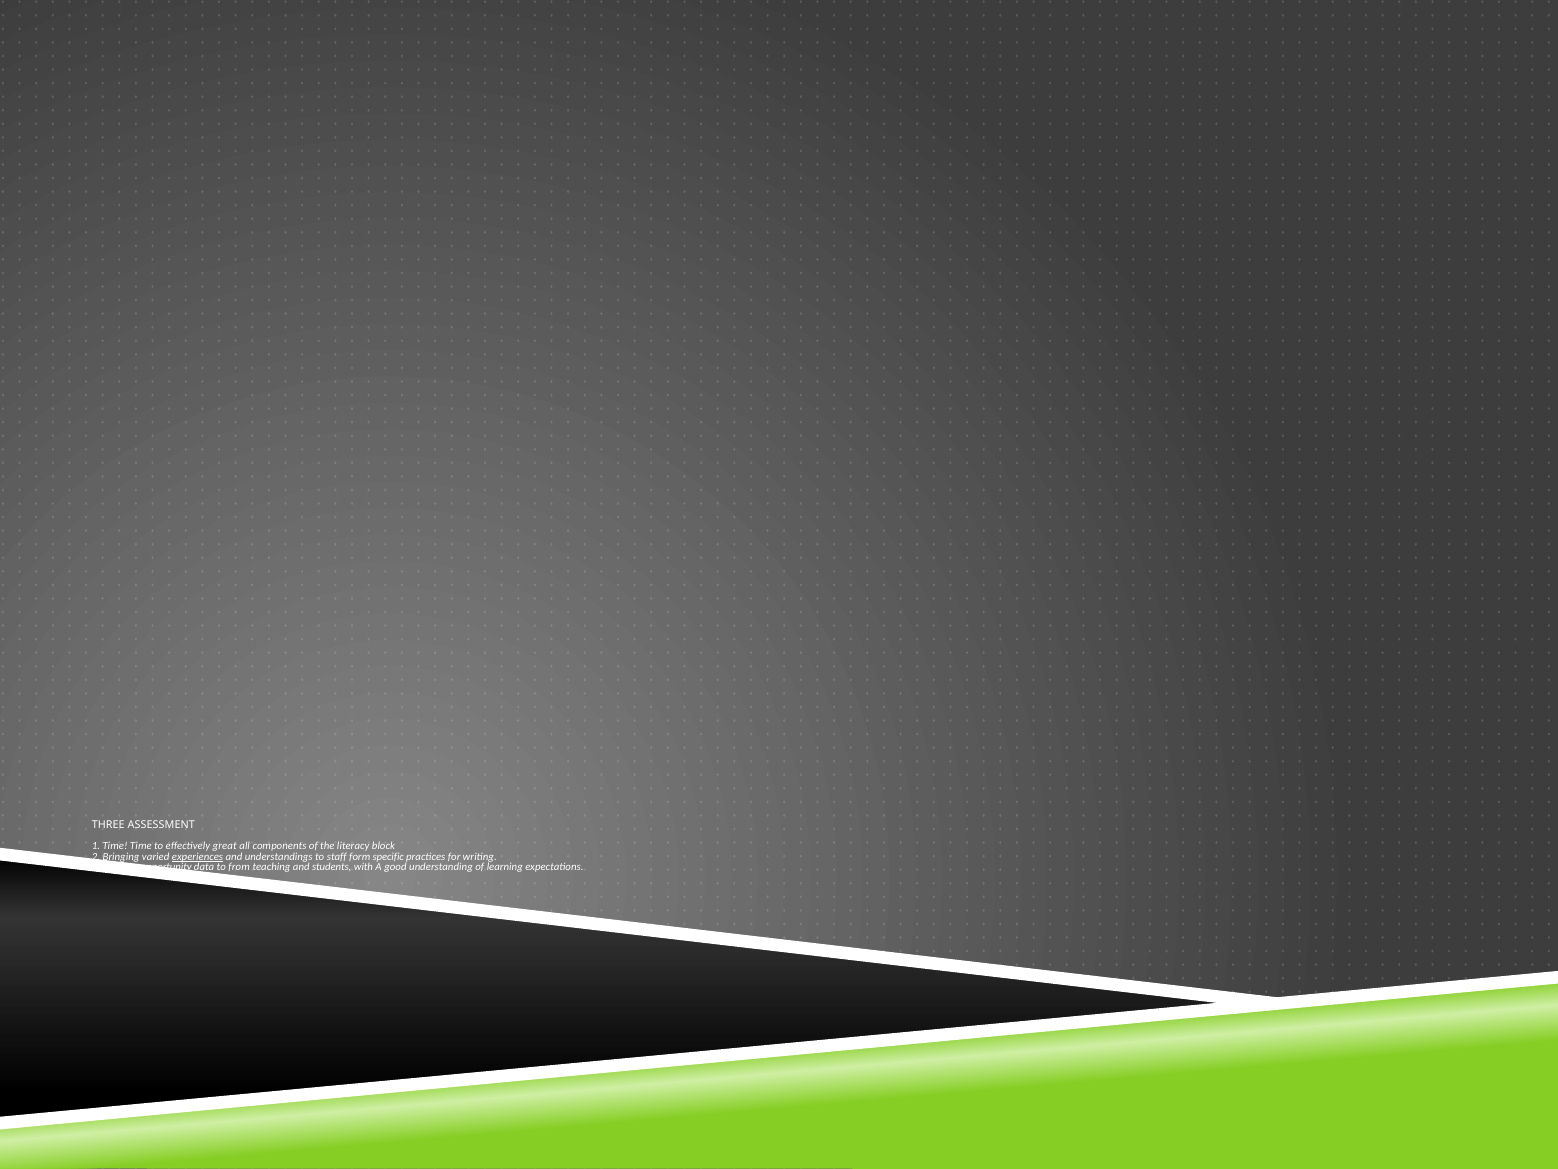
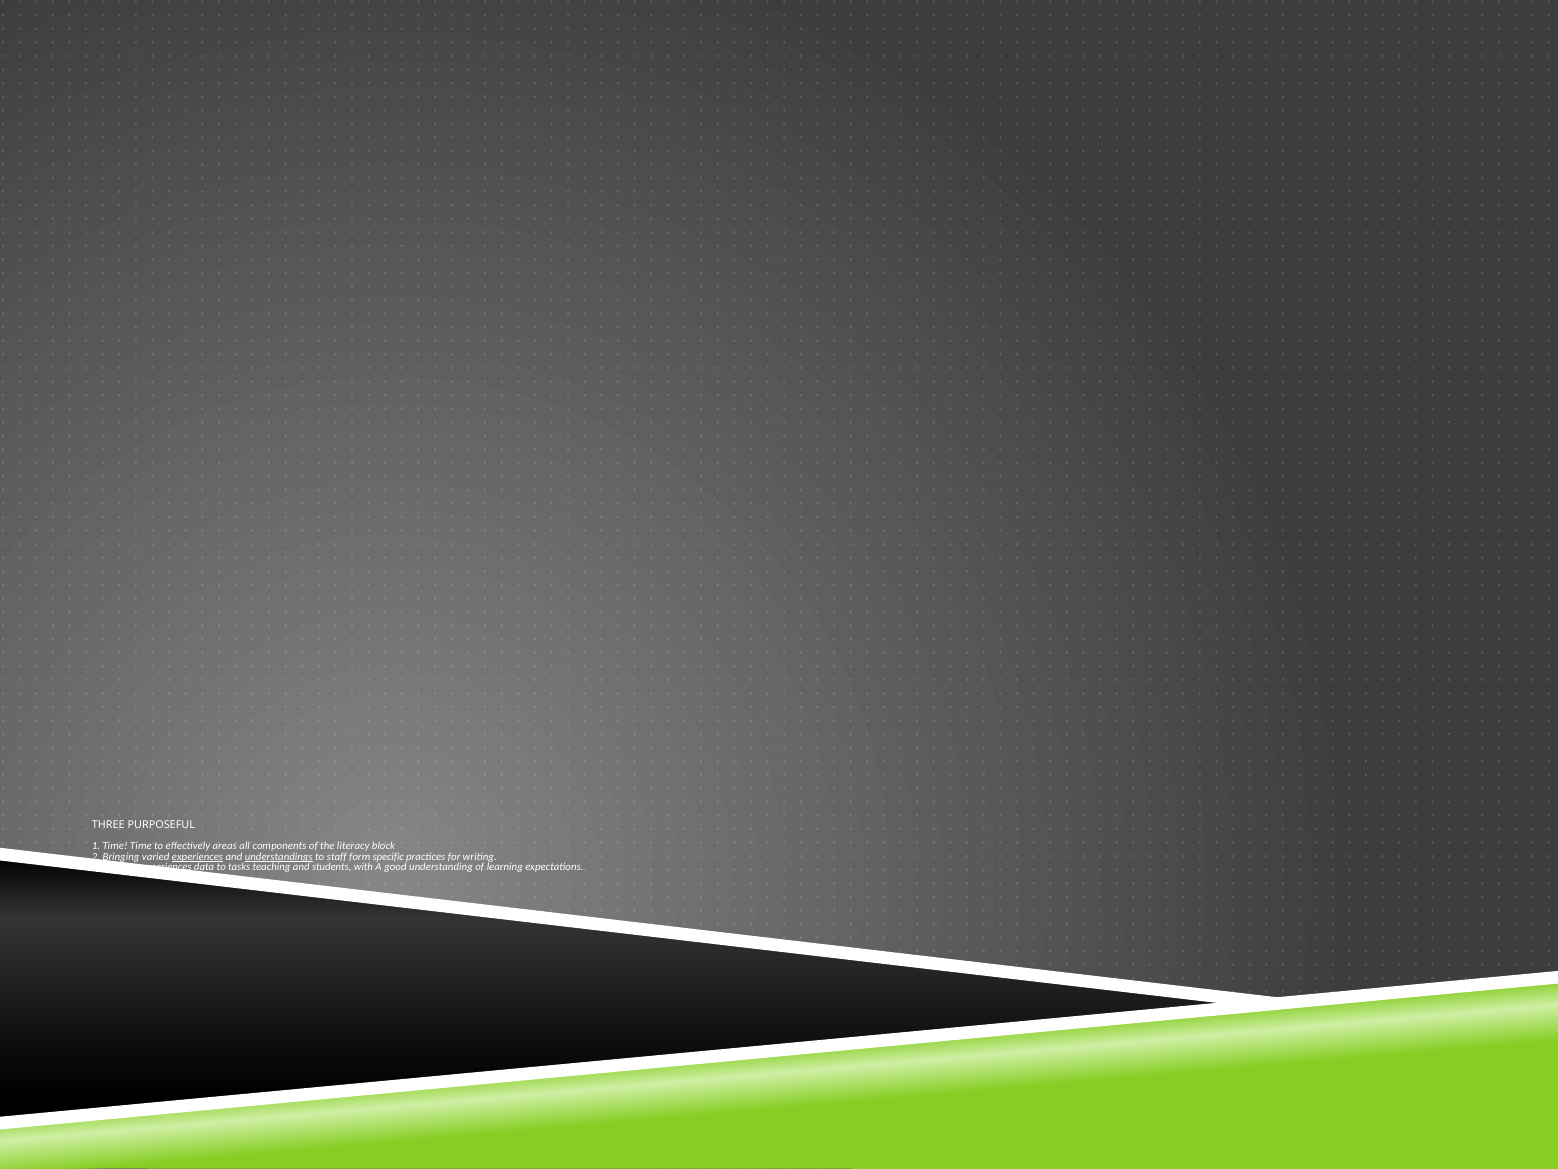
ASSESSMENT: ASSESSMENT -> PURPOSEFUL
great: great -> areas
understandings underline: none -> present
Utilising opportunity: opportunity -> experiences
from: from -> tasks
